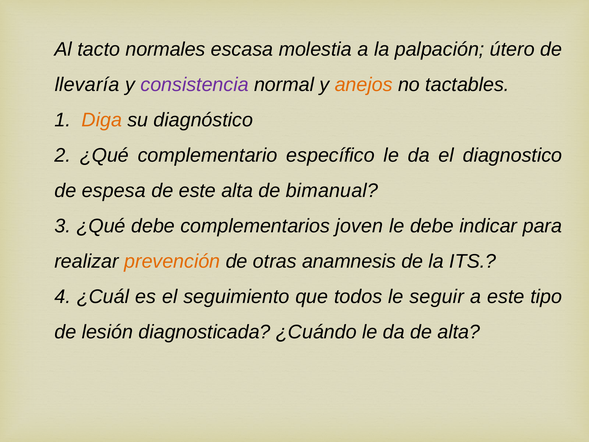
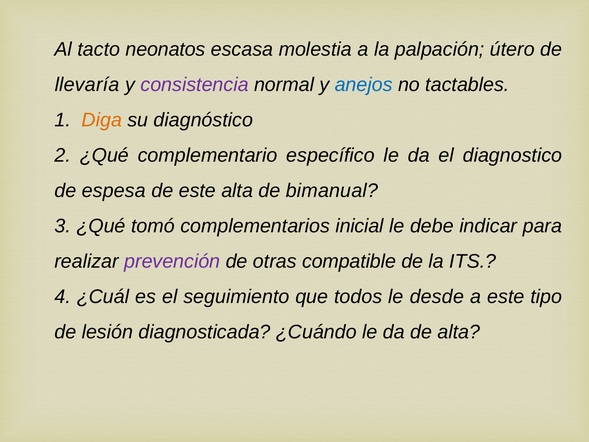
normales: normales -> neonatos
anejos colour: orange -> blue
¿Qué debe: debe -> tomó
joven: joven -> inicial
prevención colour: orange -> purple
anamnesis: anamnesis -> compatible
seguir: seguir -> desde
